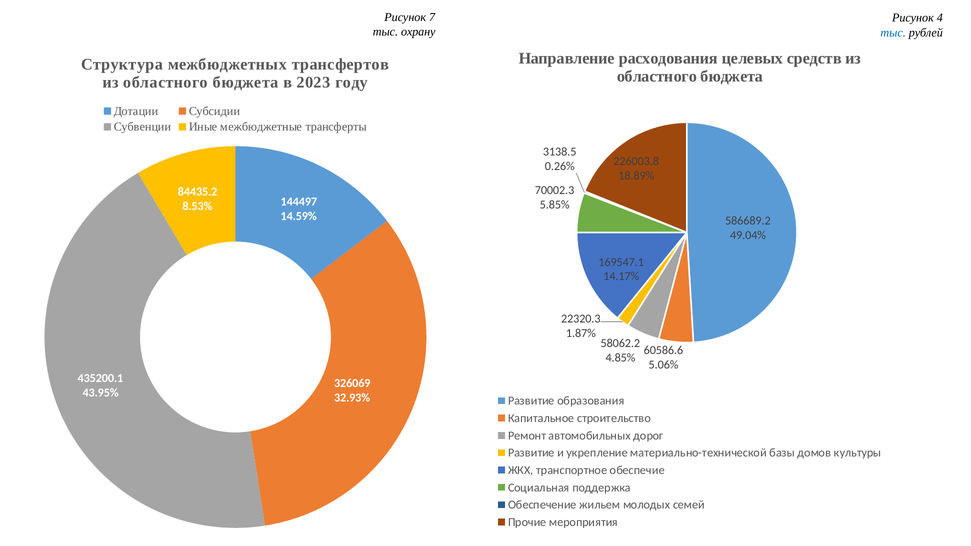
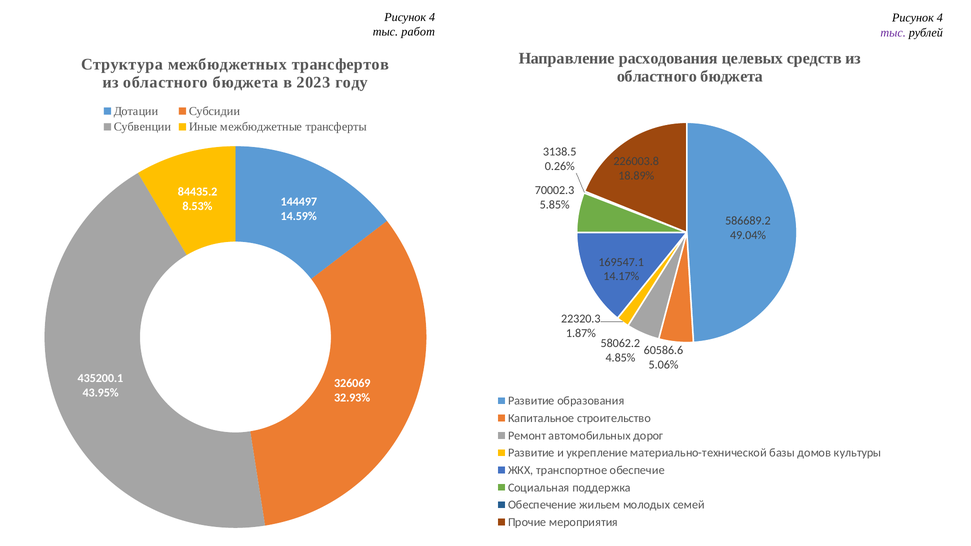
7 at (432, 17): 7 -> 4
охрану: охрану -> работ
тыс at (893, 33) colour: blue -> purple
